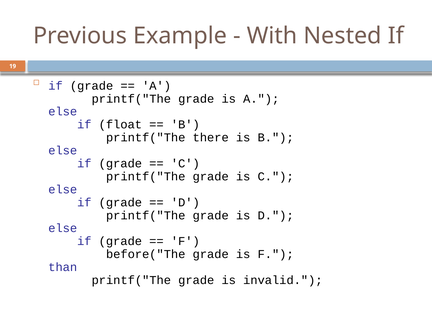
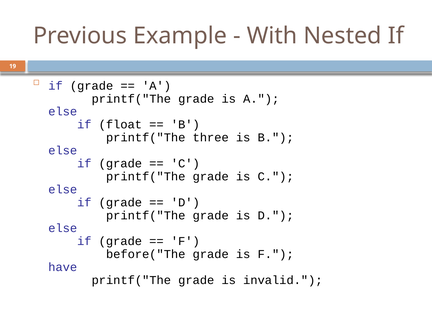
there: there -> three
than: than -> have
